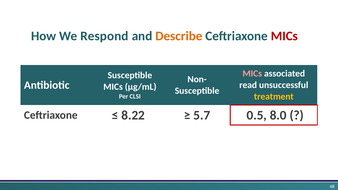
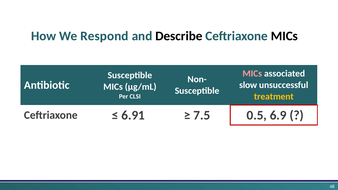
Describe colour: orange -> black
MICs at (284, 36) colour: red -> black
read: read -> slow
8.22: 8.22 -> 6.91
5.7: 5.7 -> 7.5
8.0: 8.0 -> 6.9
